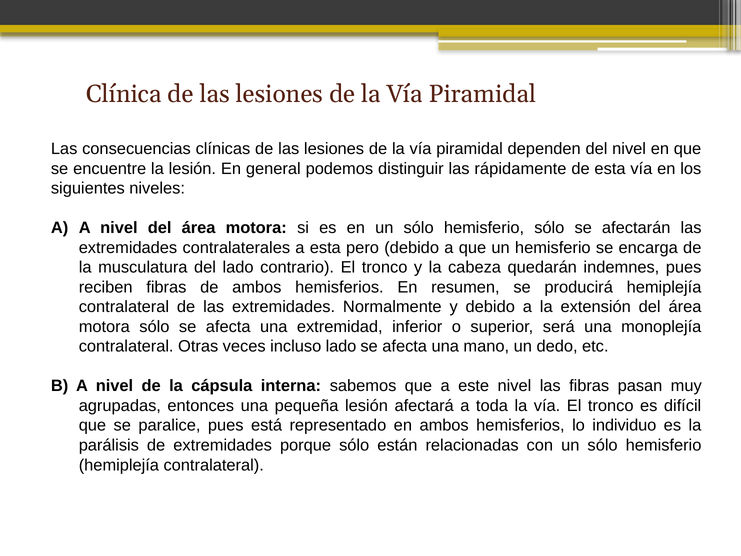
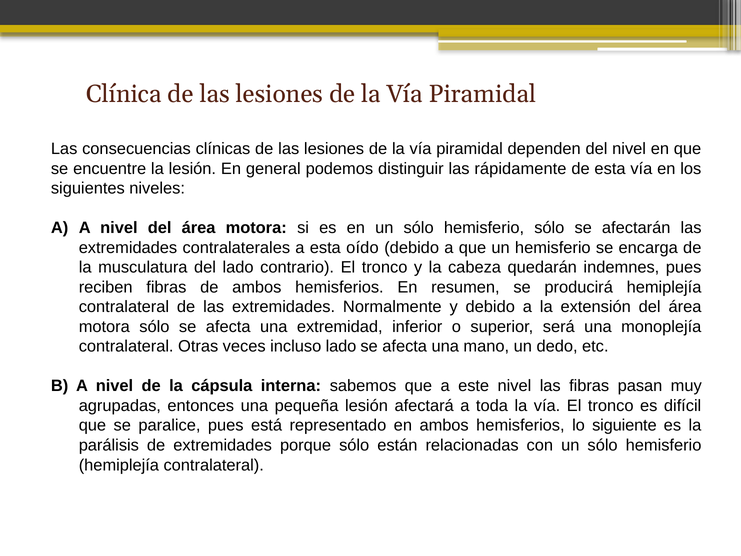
pero: pero -> oído
individuo: individuo -> siguiente
